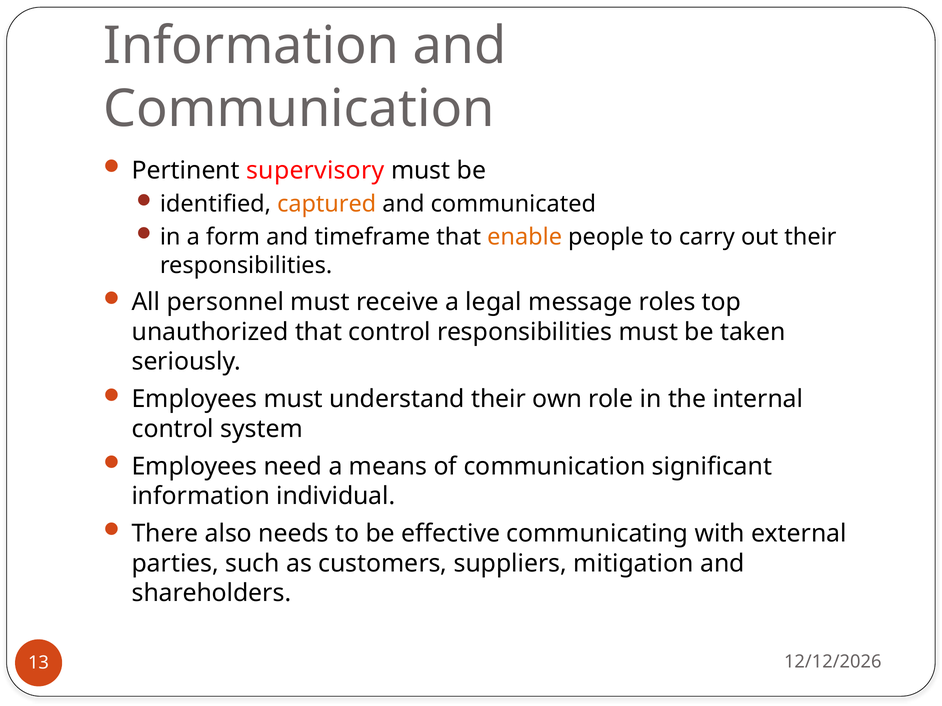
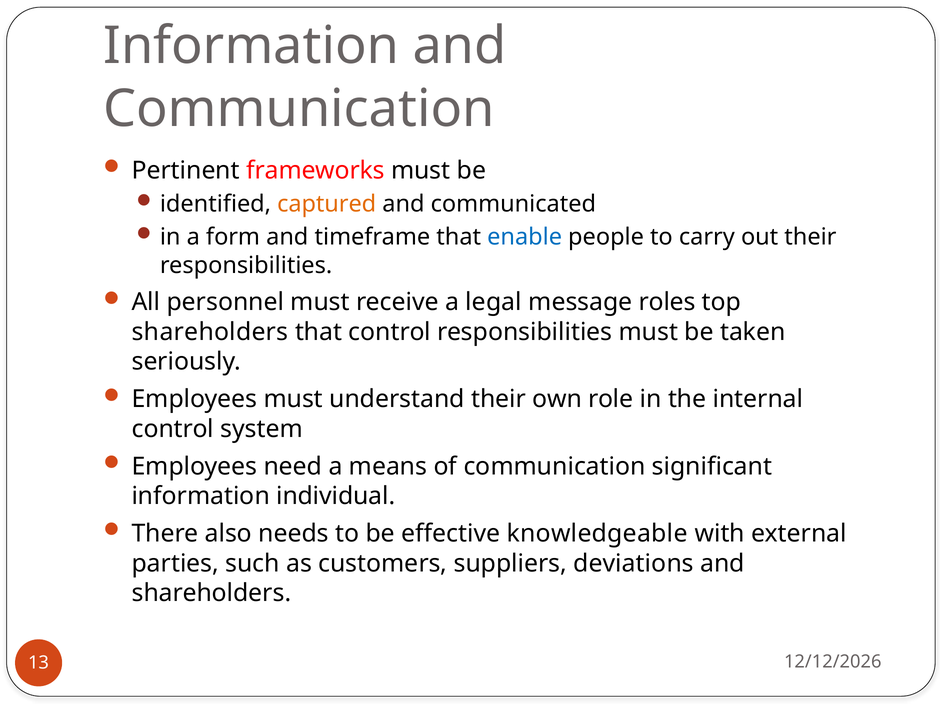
supervisory: supervisory -> frameworks
enable colour: orange -> blue
unauthorized at (210, 332): unauthorized -> shareholders
communicating: communicating -> knowledgeable
mitigation: mitigation -> deviations
